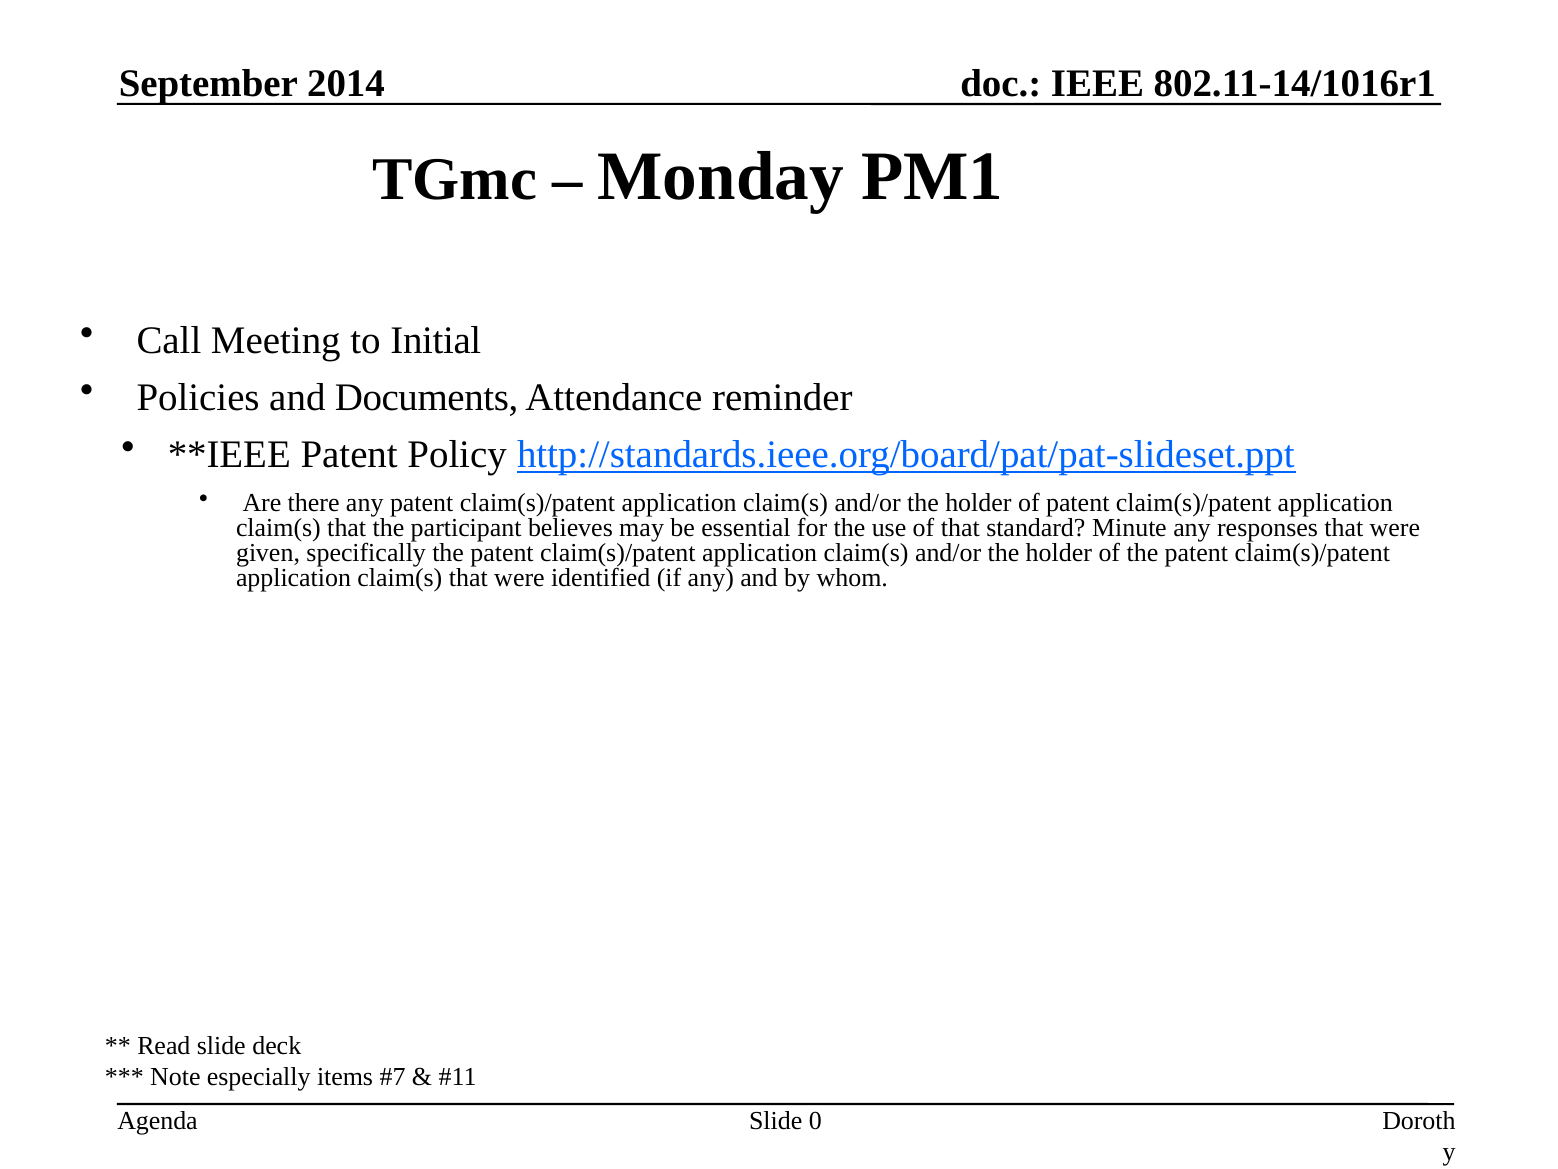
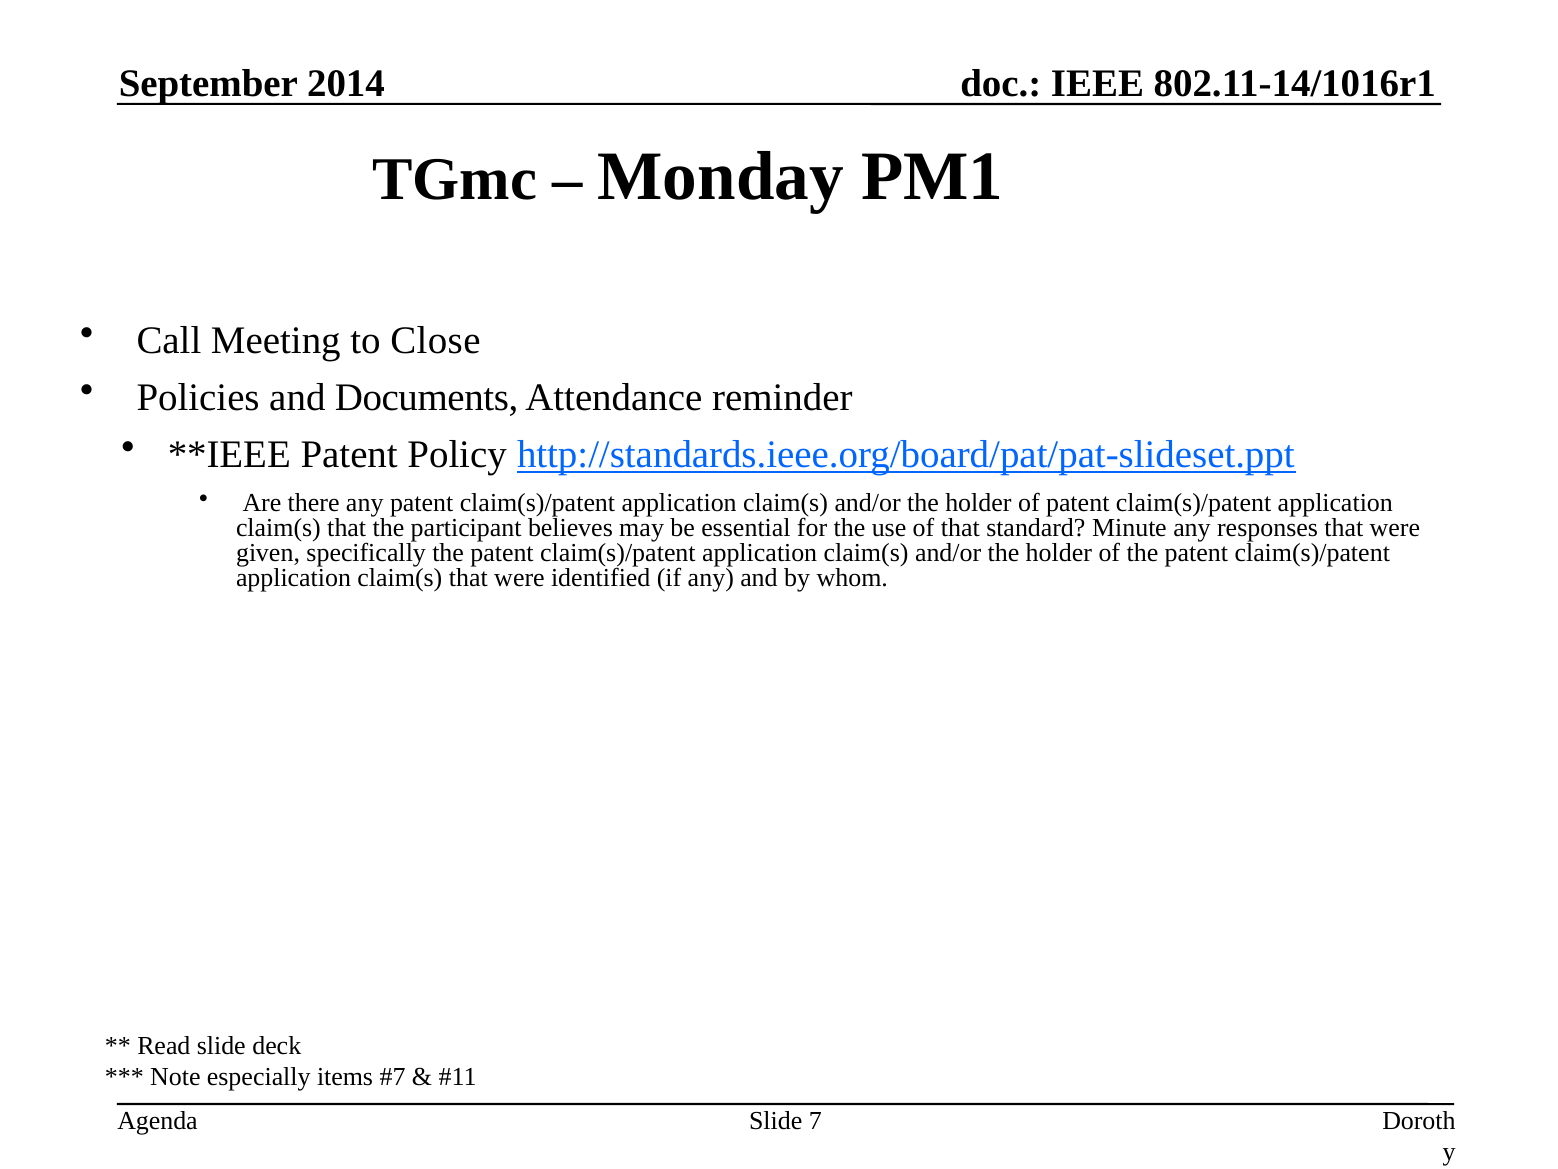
Initial: Initial -> Close
0: 0 -> 7
